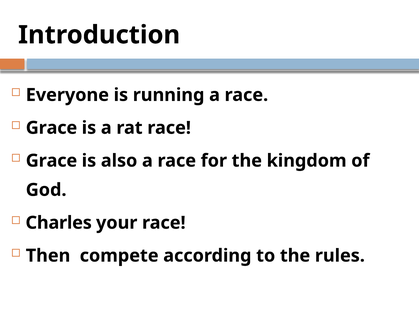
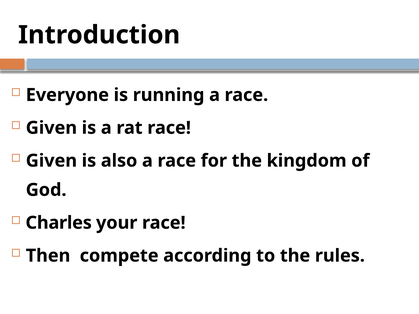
Grace at (51, 128): Grace -> Given
Grace at (51, 161): Grace -> Given
